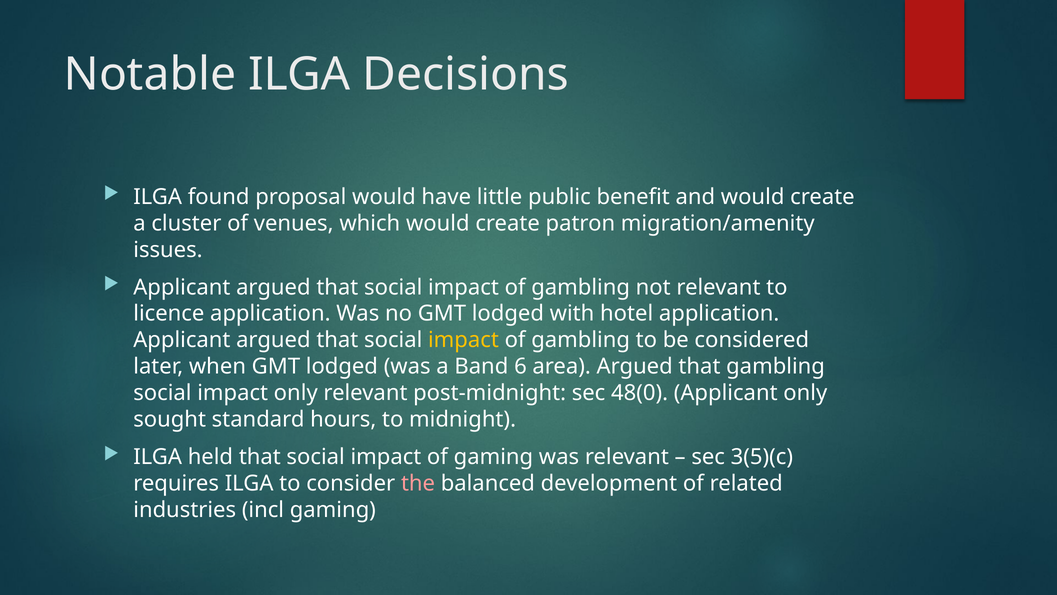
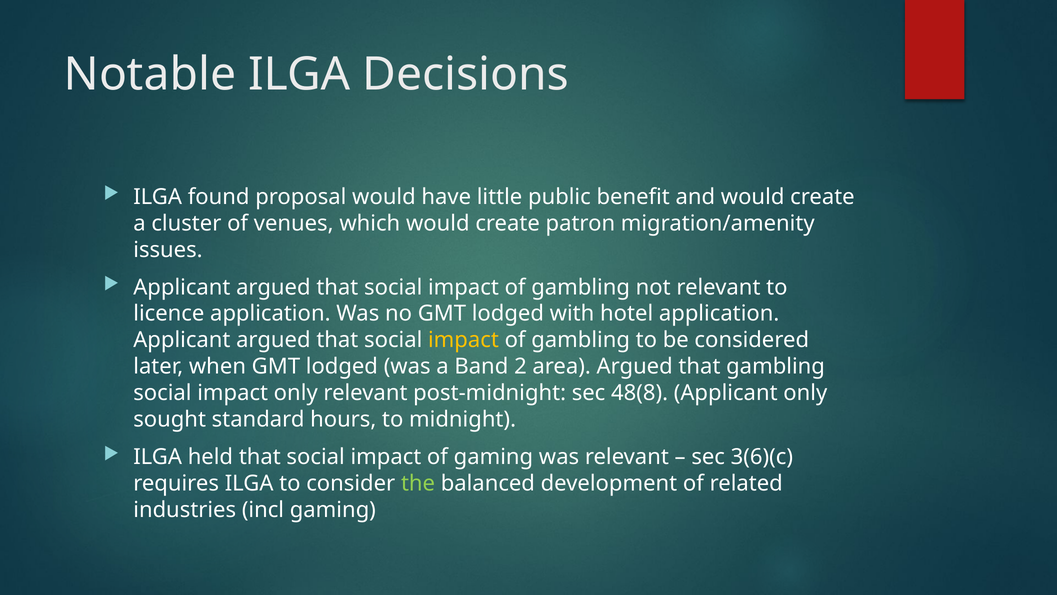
6: 6 -> 2
48(0: 48(0 -> 48(8
3(5)(c: 3(5)(c -> 3(6)(c
the colour: pink -> light green
